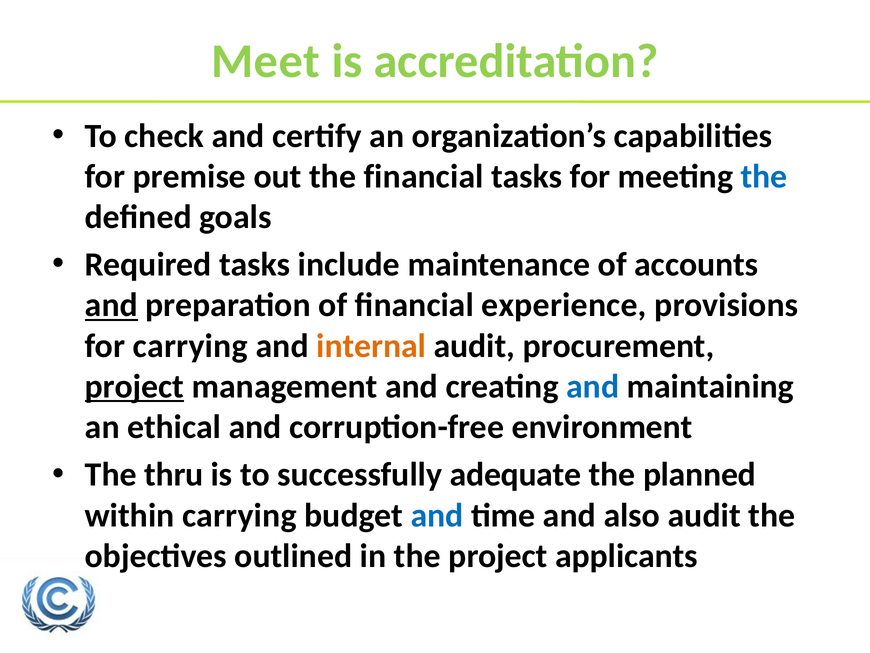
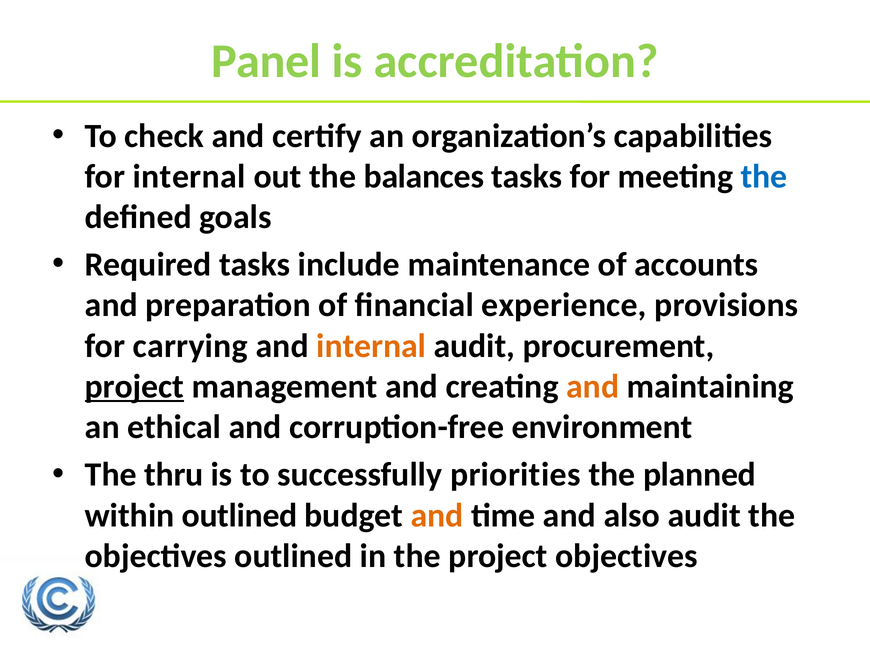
Meet: Meet -> Panel
for premise: premise -> internal
the financial: financial -> balances
and at (111, 305) underline: present -> none
and at (593, 386) colour: blue -> orange
adequate: adequate -> priorities
within carrying: carrying -> outlined
and at (437, 515) colour: blue -> orange
project applicants: applicants -> objectives
